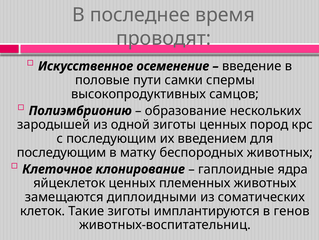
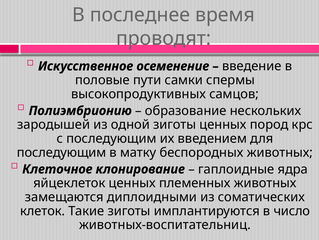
генов: генов -> число
